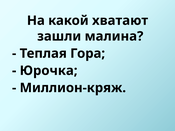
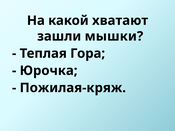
малина: малина -> мышки
Миллион-кряж: Миллион-кряж -> Пожилая-кряж
